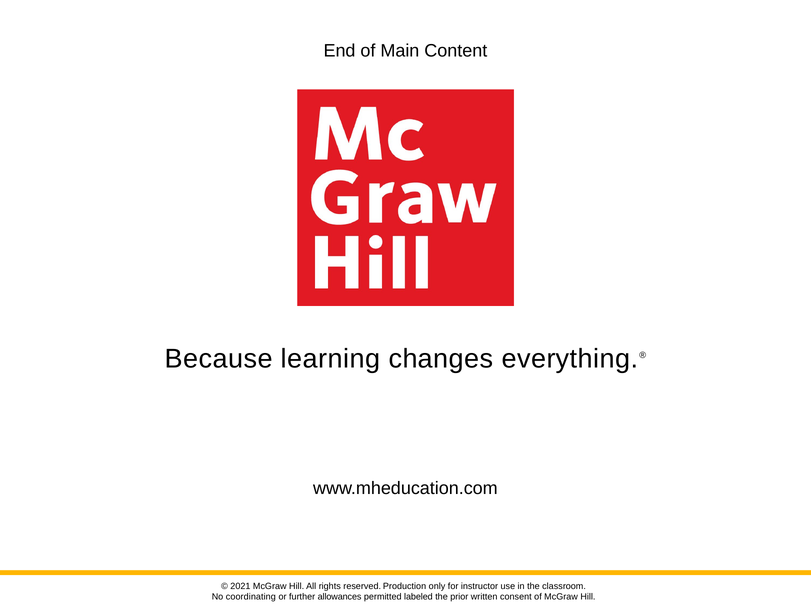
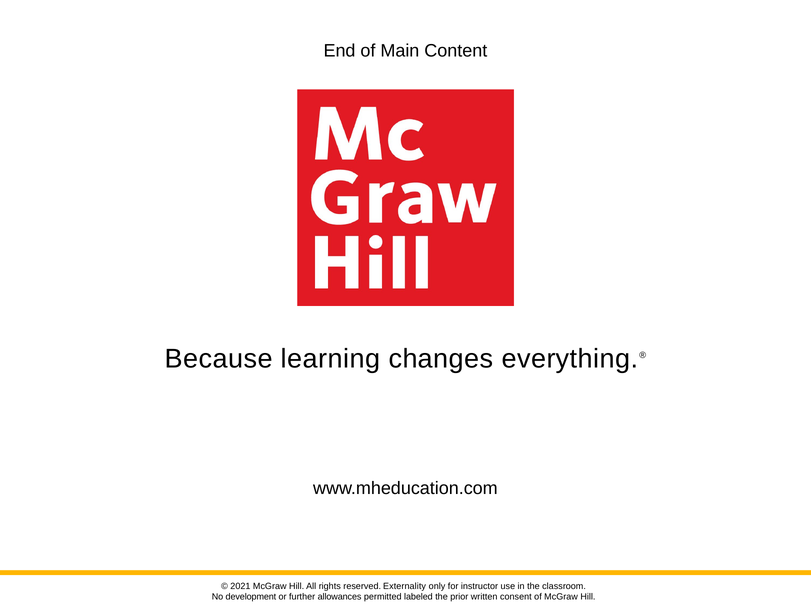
Production: Production -> Externality
coordinating: coordinating -> development
